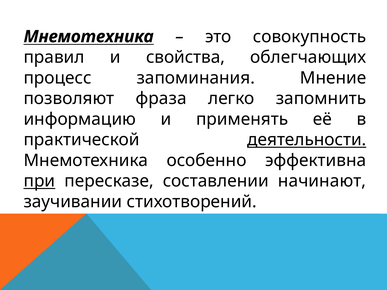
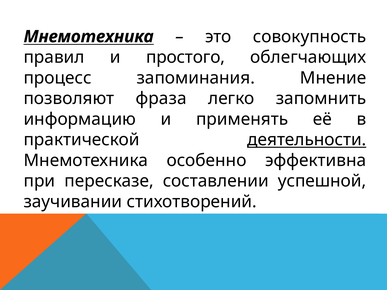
свойства: свойства -> простого
при underline: present -> none
начинают: начинают -> успешной
